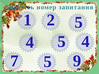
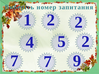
5 at (79, 22): 5 -> 2
4 4: 4 -> 2
7 5: 5 -> 7
